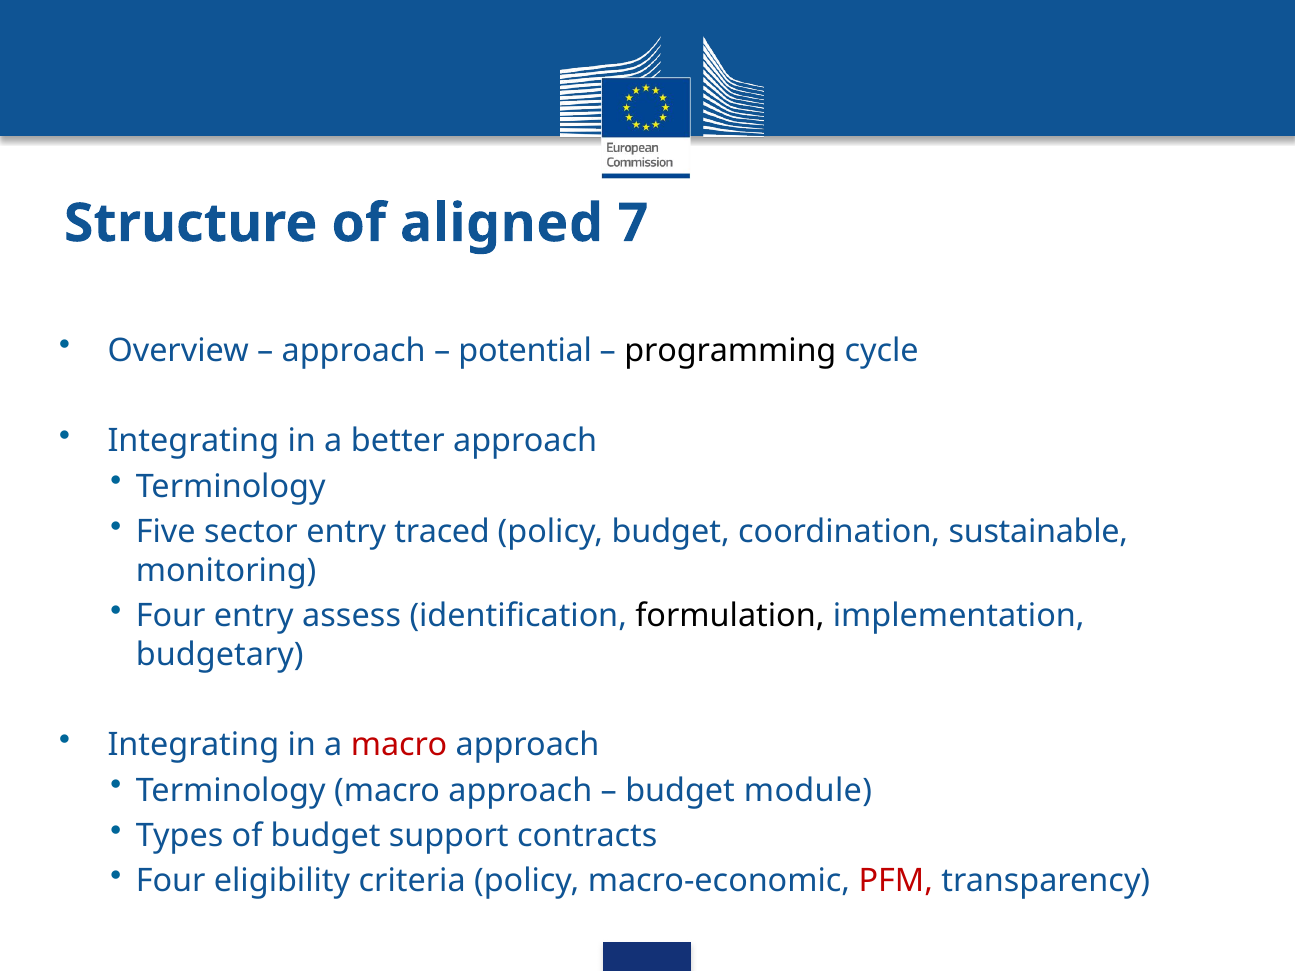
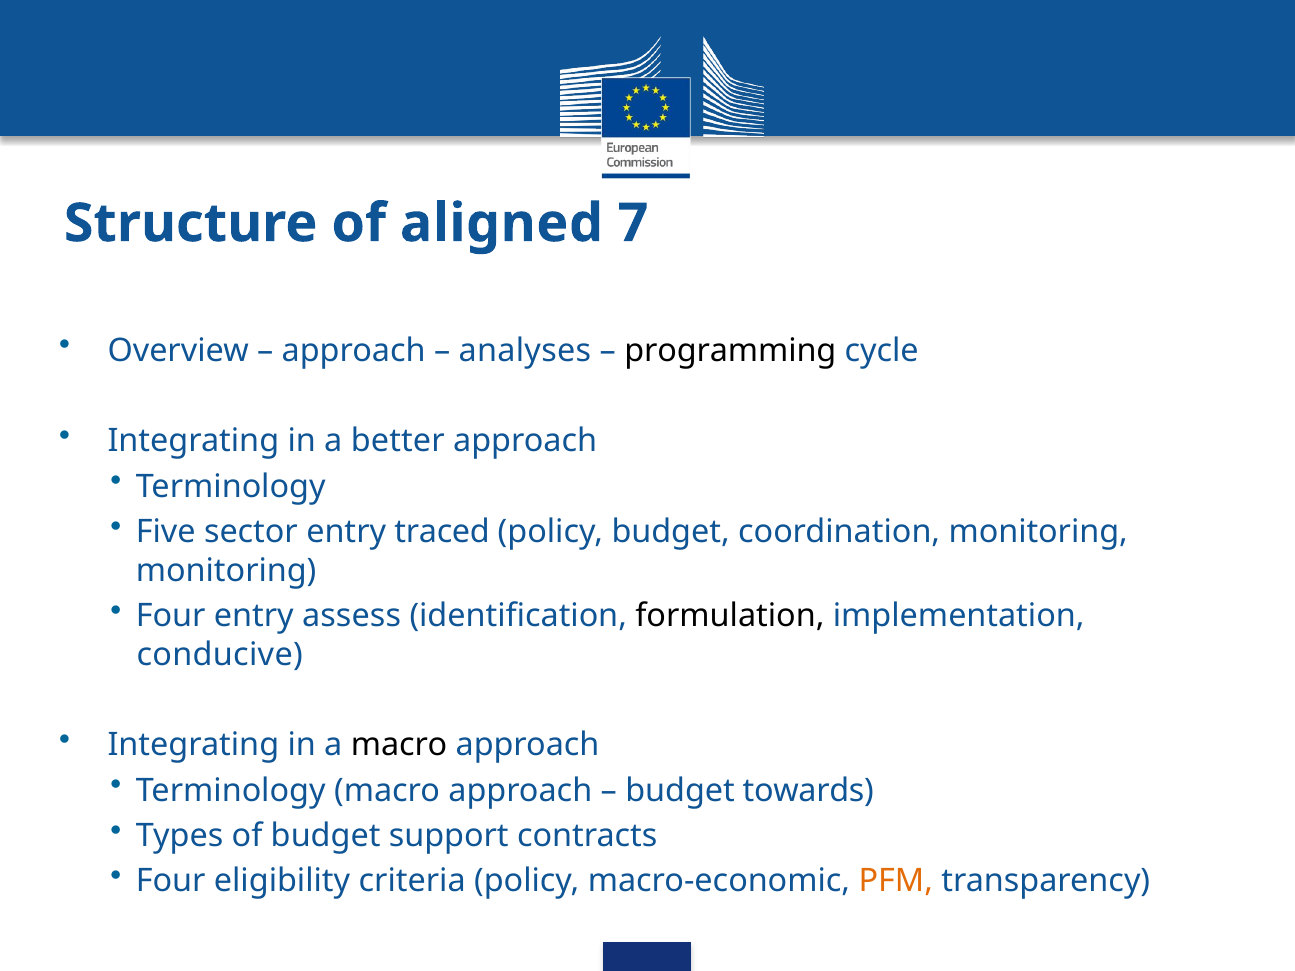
potential: potential -> analyses
coordination sustainable: sustainable -> monitoring
budgetary: budgetary -> conducive
macro at (399, 745) colour: red -> black
module: module -> towards
PFM colour: red -> orange
